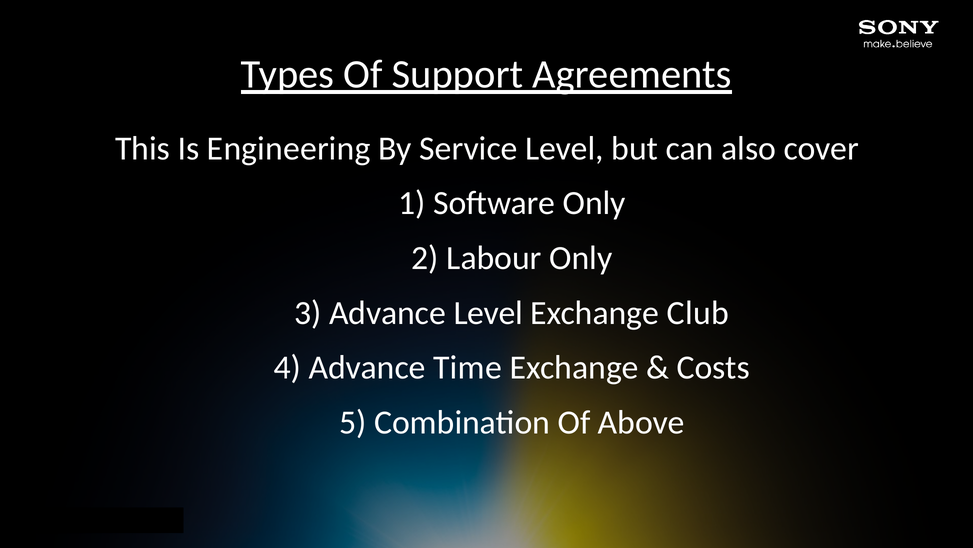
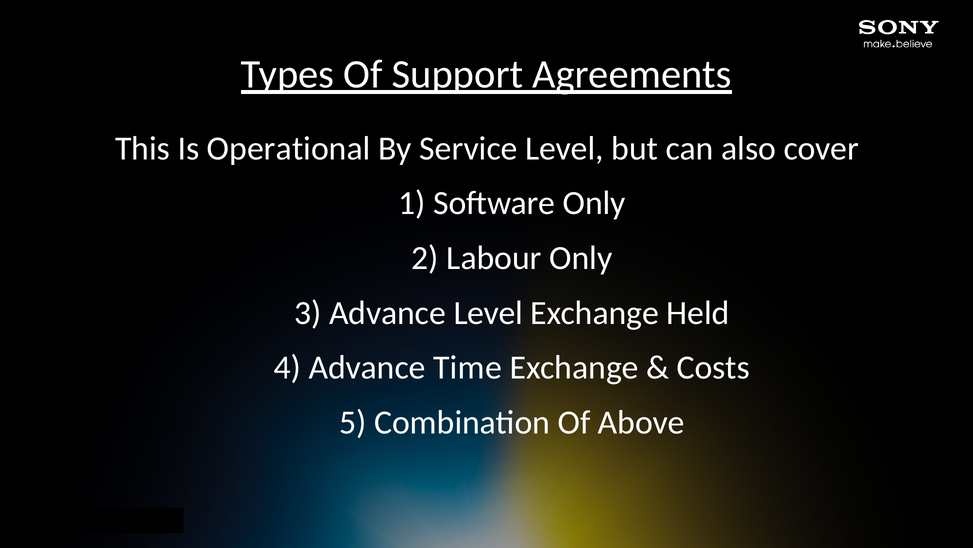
Engineering: Engineering -> Operational
Club: Club -> Held
